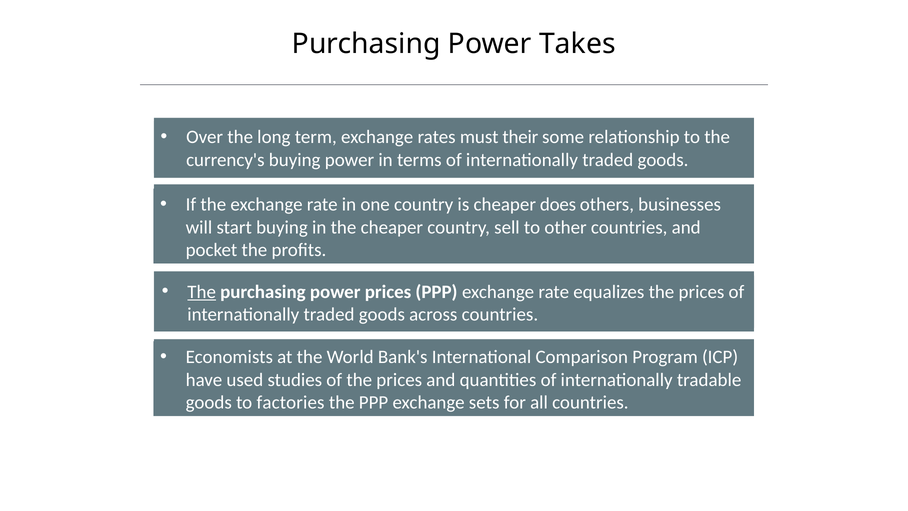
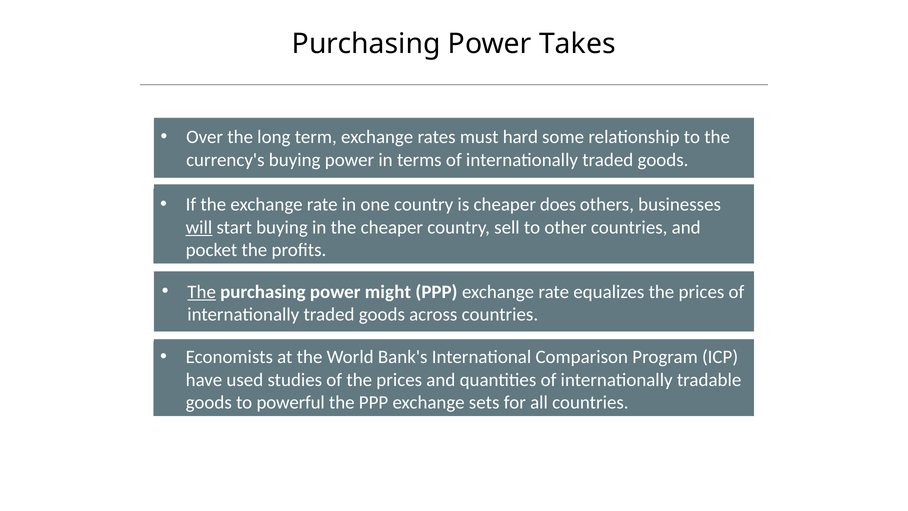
their: their -> hard
will underline: none -> present
power prices: prices -> might
factories: factories -> powerful
